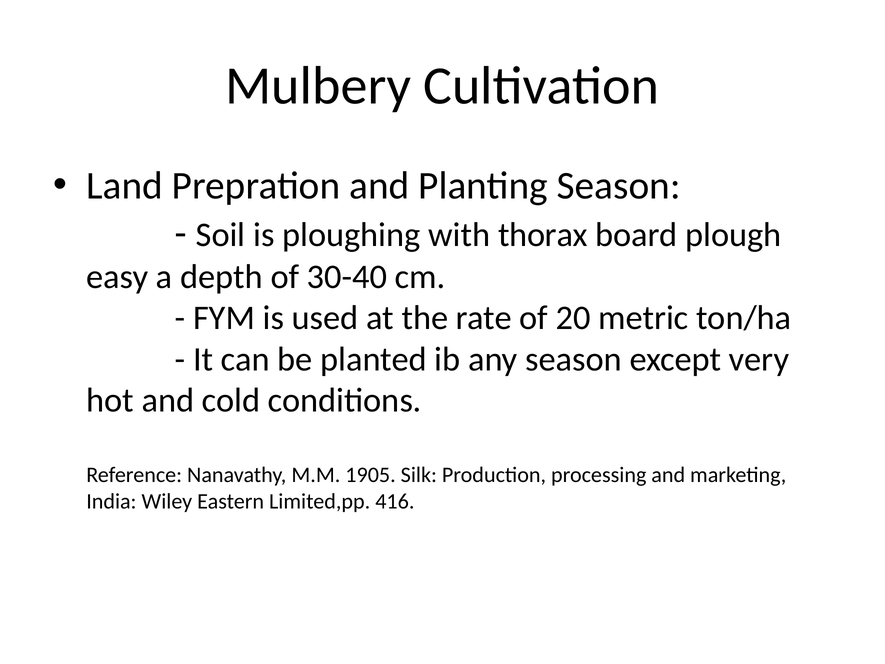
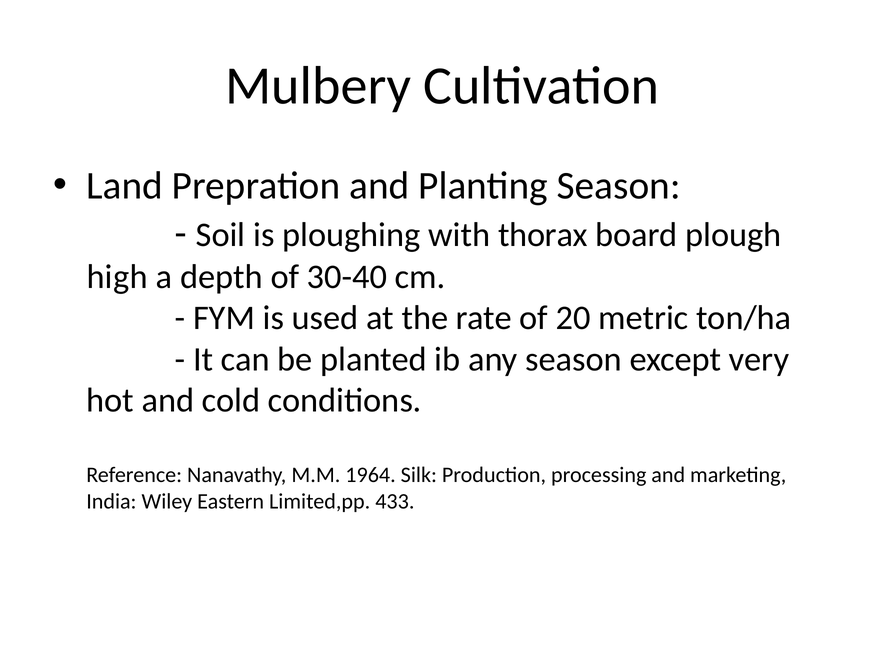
easy: easy -> high
1905: 1905 -> 1964
416: 416 -> 433
